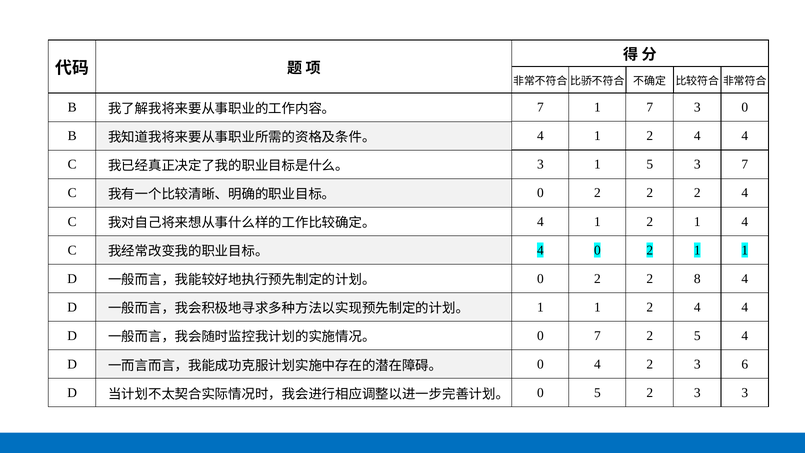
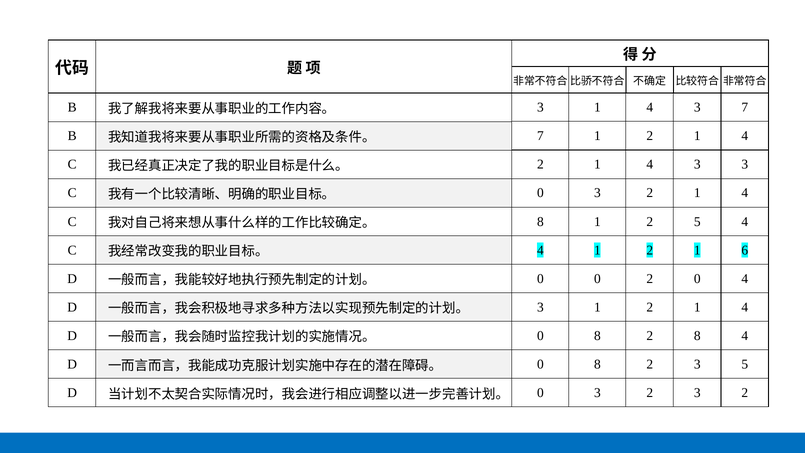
7 at (540, 107): 7 -> 3
7 at (650, 107): 7 -> 4
3 0: 0 -> 7
4 at (540, 136): 4 -> 7
4 at (697, 136): 4 -> 1
3 at (540, 164): 3 -> 2
5 at (650, 164): 5 -> 4
3 7: 7 -> 3
2 at (597, 193): 2 -> 3
2 at (697, 193): 2 -> 1
4 at (540, 222): 4 -> 8
1 2 1: 1 -> 5
4 0: 0 -> 1
2 1 1: 1 -> 6
2 at (597, 279): 2 -> 0
2 8: 8 -> 0
1 at (540, 307): 1 -> 3
4 at (697, 307): 4 -> 1
7 at (597, 336): 7 -> 8
2 5: 5 -> 8
4 at (597, 364): 4 -> 8
3 6: 6 -> 5
5 at (597, 393): 5 -> 3
2 3 3: 3 -> 2
